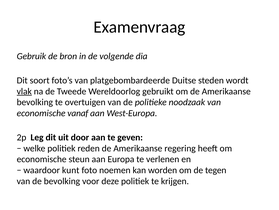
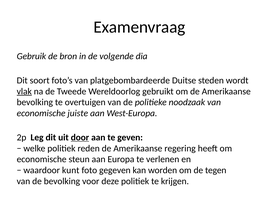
vanaf: vanaf -> juiste
door underline: none -> present
noemen: noemen -> gegeven
